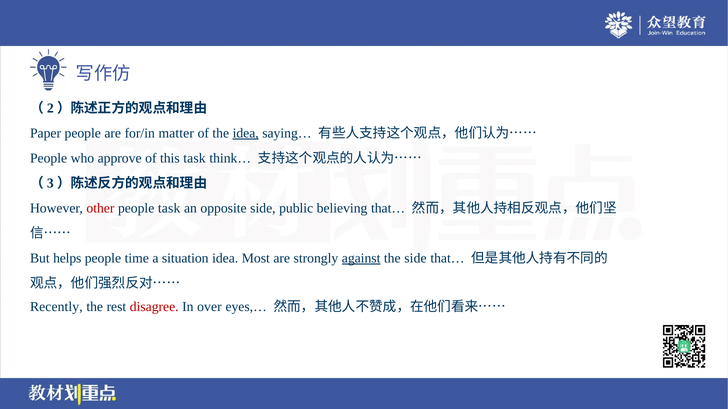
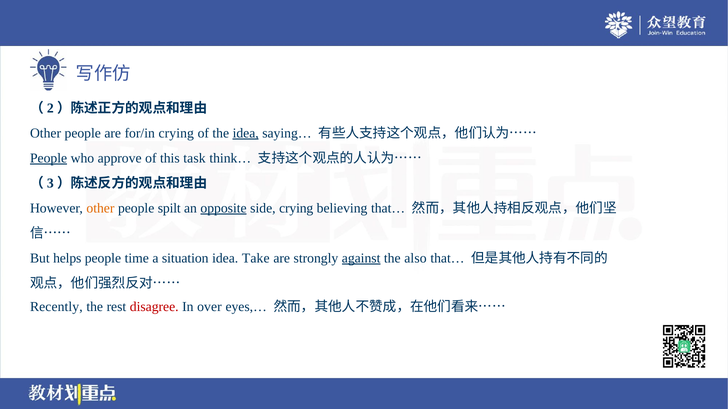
Paper at (46, 133): Paper -> Other
for/in matter: matter -> crying
People at (49, 158) underline: none -> present
other at (100, 208) colour: red -> orange
people task: task -> spilt
opposite underline: none -> present
side public: public -> crying
Most: Most -> Take
the side: side -> also
